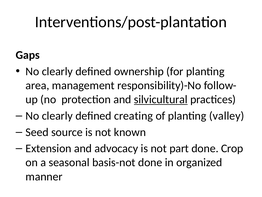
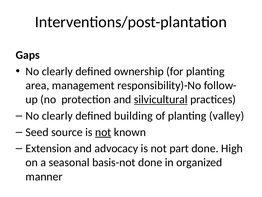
creating: creating -> building
not at (103, 132) underline: none -> present
Crop: Crop -> High
